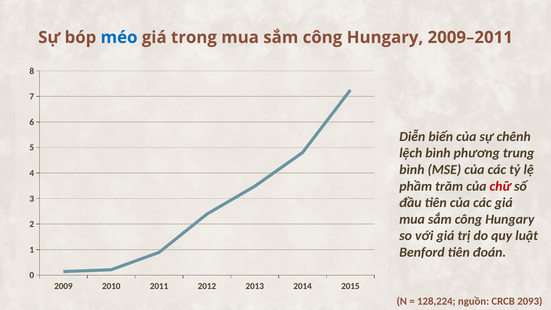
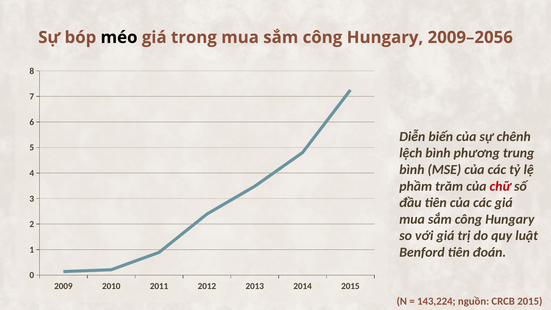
méo colour: blue -> black
2009–2011: 2009–2011 -> 2009–2056
128,224: 128,224 -> 143,224
CRCB 2093: 2093 -> 2015
